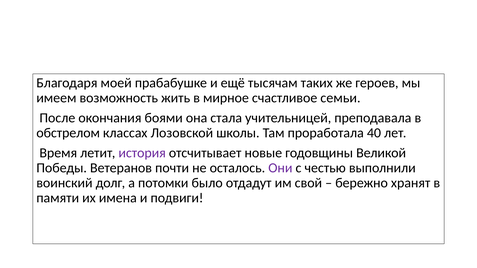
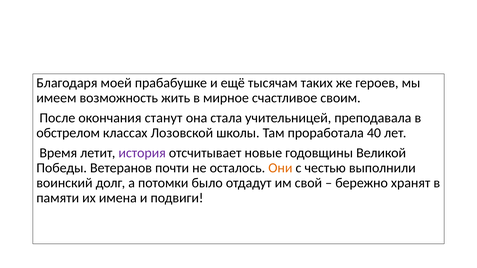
семьи: семьи -> своим
боями: боями -> станут
Они colour: purple -> orange
